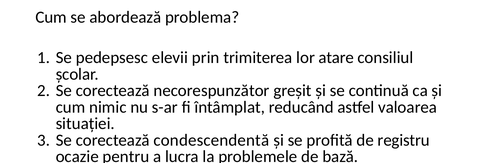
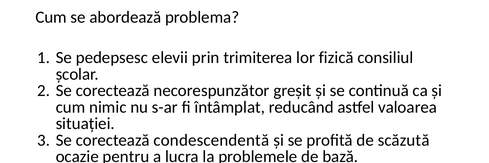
atare: atare -> fizică
registru: registru -> scăzută
